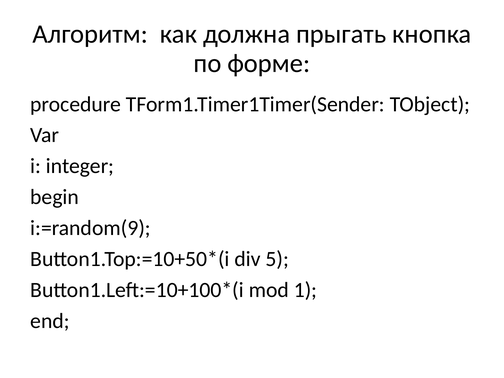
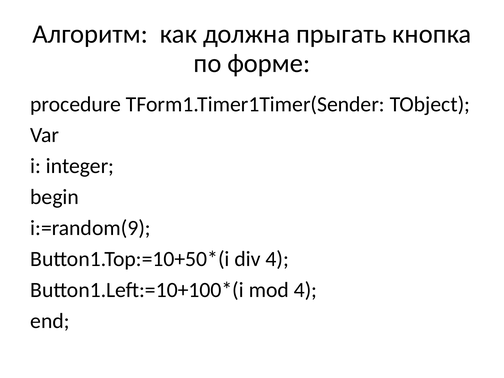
div 5: 5 -> 4
mod 1: 1 -> 4
